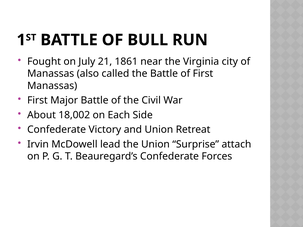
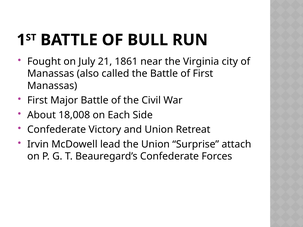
18,002: 18,002 -> 18,008
